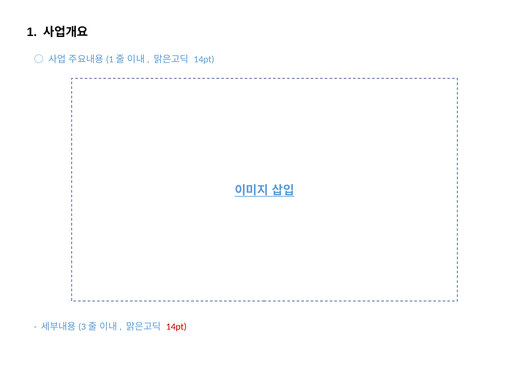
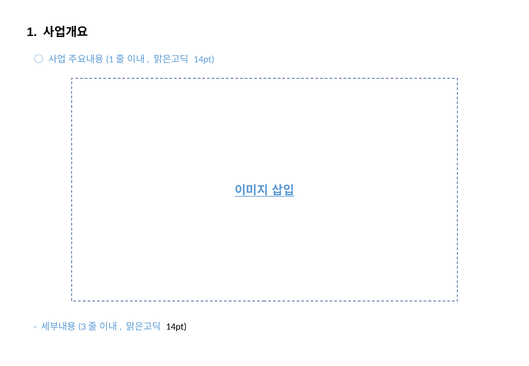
14pt at (176, 327) colour: red -> black
